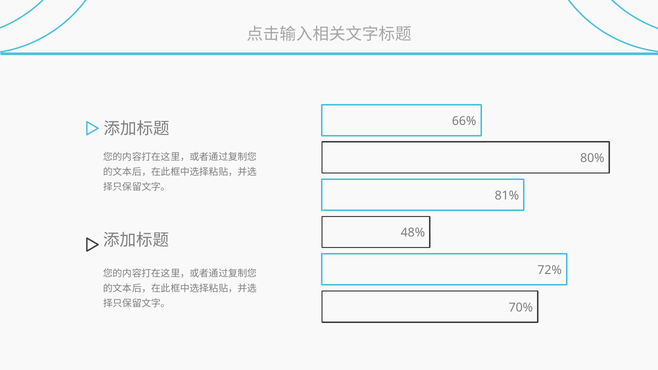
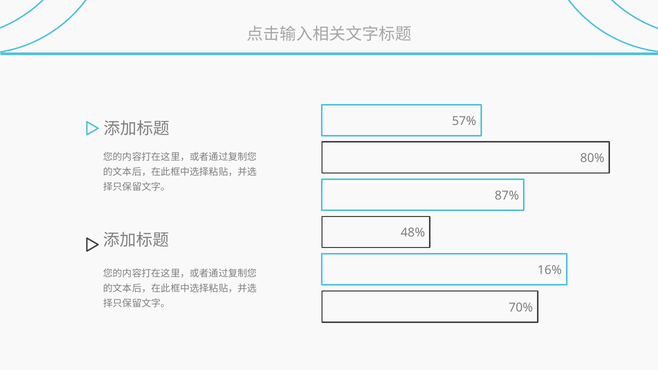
66%: 66% -> 57%
81%: 81% -> 87%
72%: 72% -> 16%
